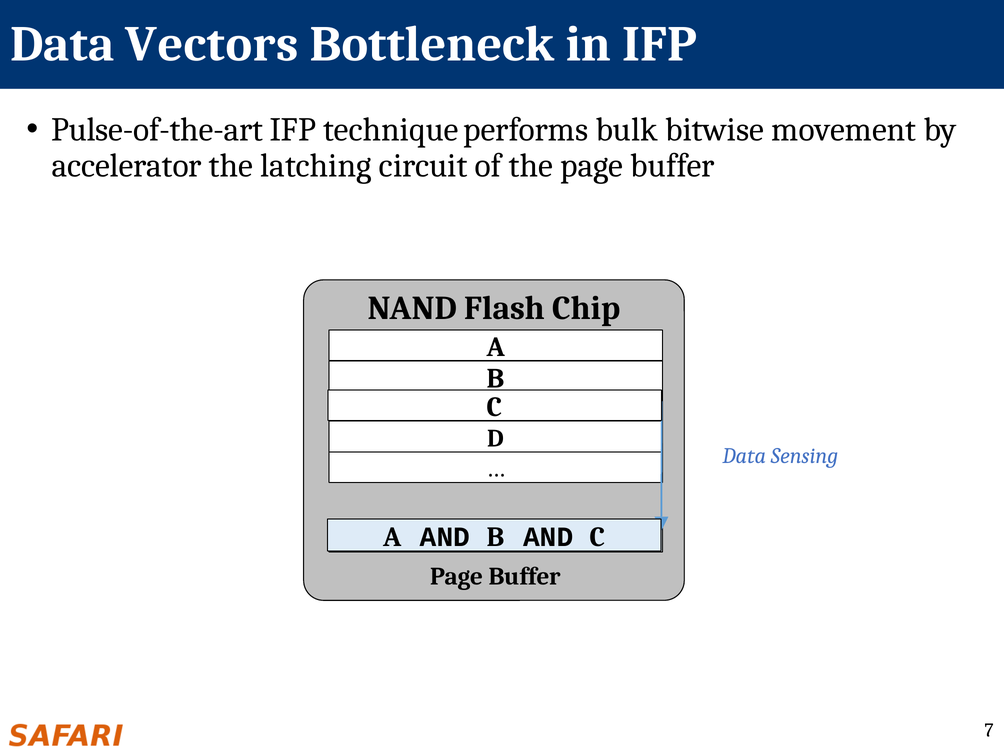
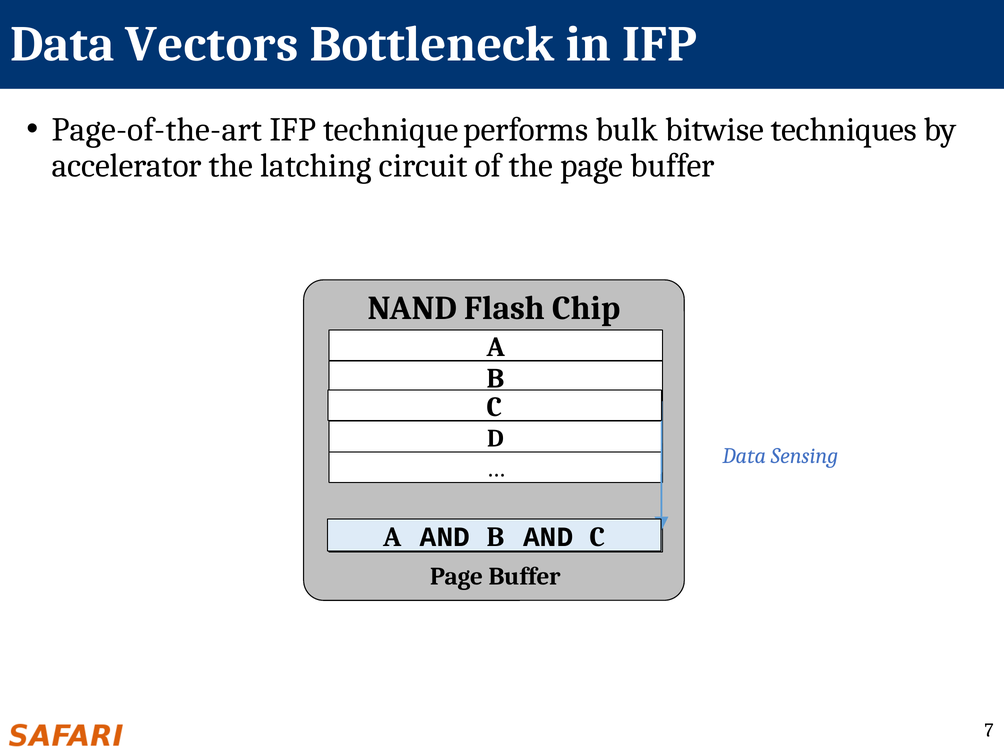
Pulse-of-the-art: Pulse-of-the-art -> Page-of-the-art
movement: movement -> techniques
